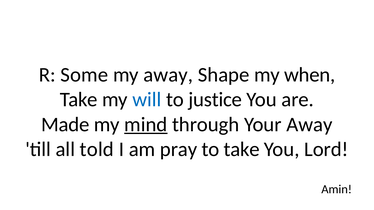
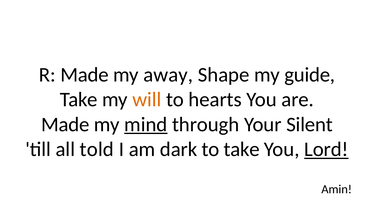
R Some: Some -> Made
when: when -> guide
will colour: blue -> orange
justice: justice -> hearts
Your Away: Away -> Silent
pray: pray -> dark
Lord underline: none -> present
